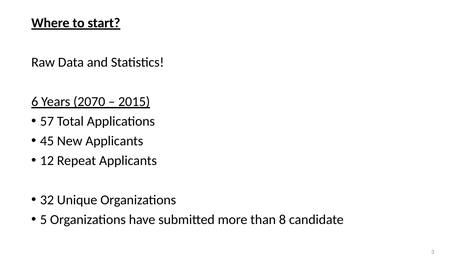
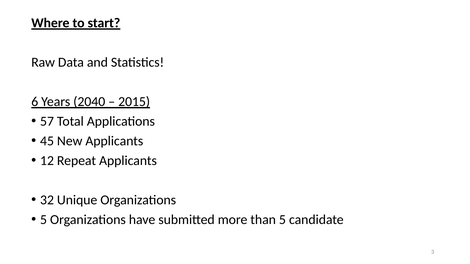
2070: 2070 -> 2040
than 8: 8 -> 5
